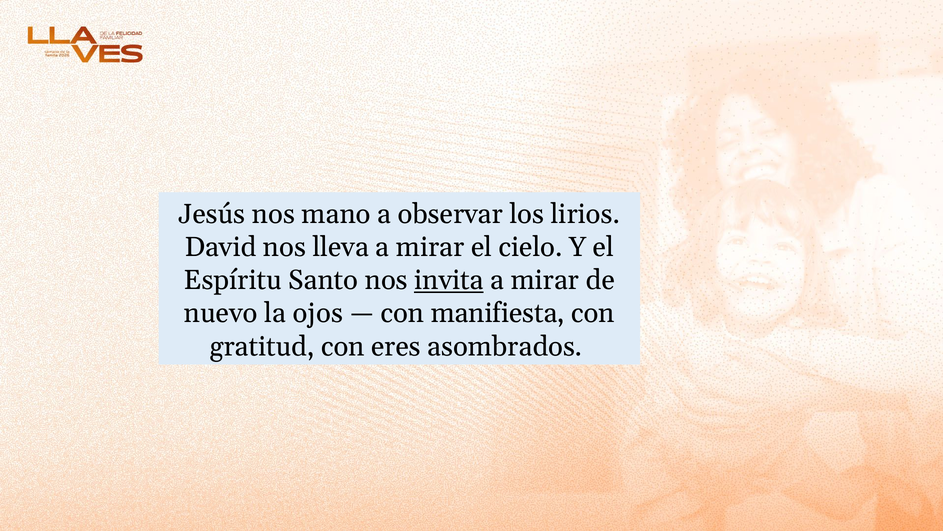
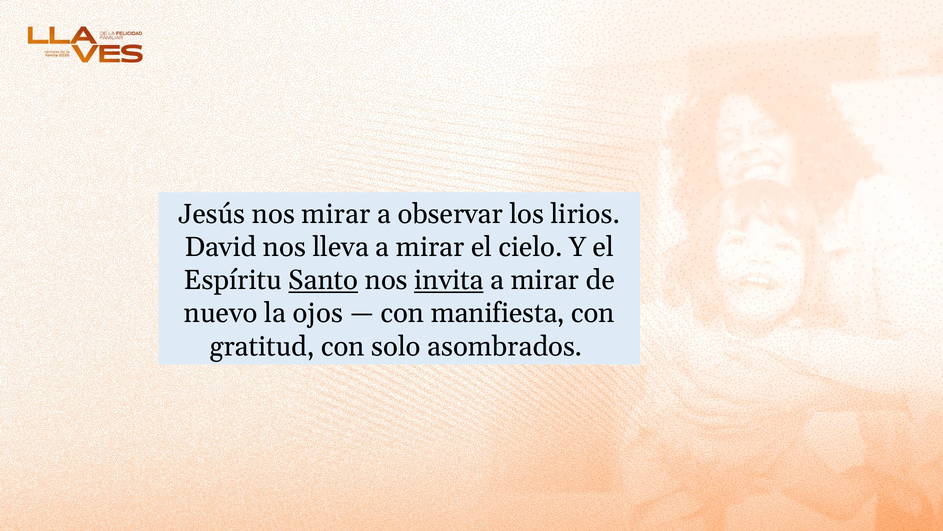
nos mano: mano -> mirar
Santo underline: none -> present
eres: eres -> solo
